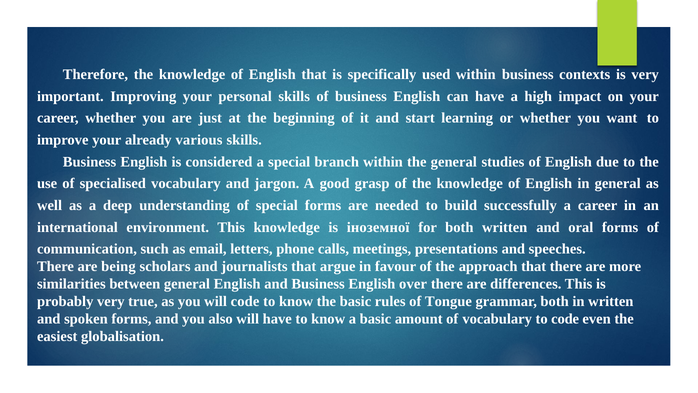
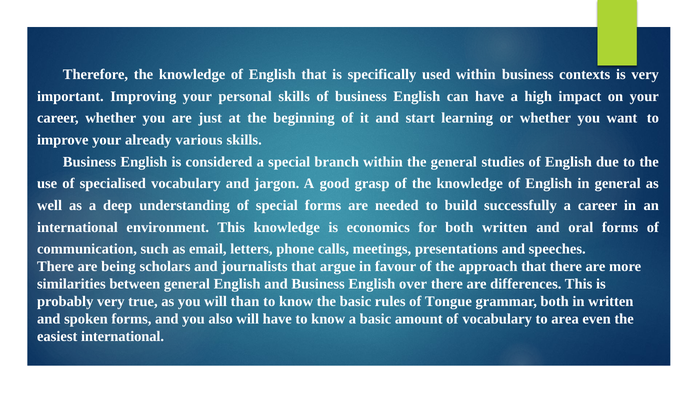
іноземної: іноземної -> economics
will code: code -> than
to code: code -> area
easiest globalisation: globalisation -> international
